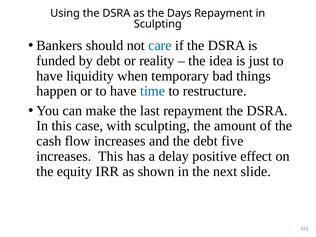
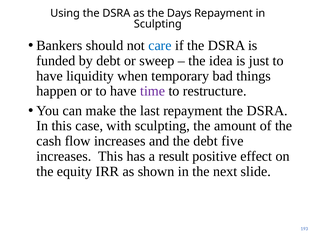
reality: reality -> sweep
time colour: blue -> purple
delay: delay -> result
